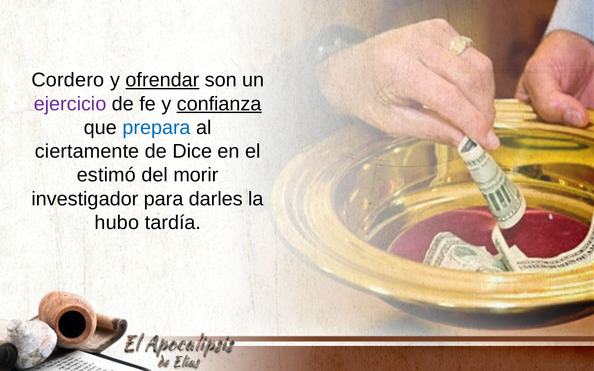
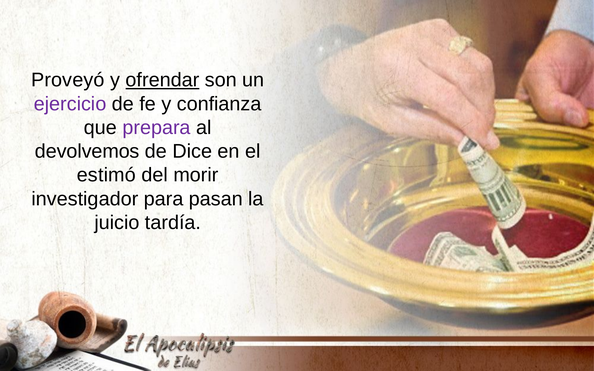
Cordero: Cordero -> Proveyó
confianza underline: present -> none
prepara colour: blue -> purple
ciertamente: ciertamente -> devolvemos
darles: darles -> pasan
hubo: hubo -> juicio
